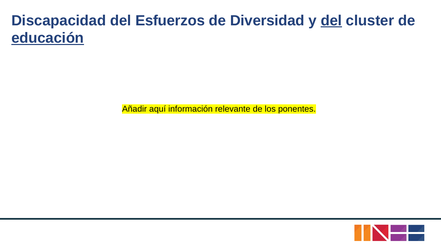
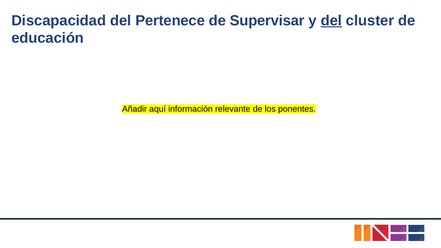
Esfuerzos: Esfuerzos -> Pertenece
Diversidad: Diversidad -> Supervisar
educación underline: present -> none
